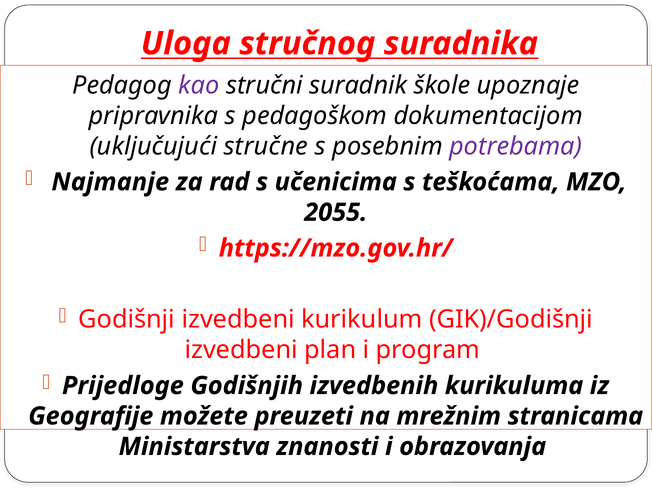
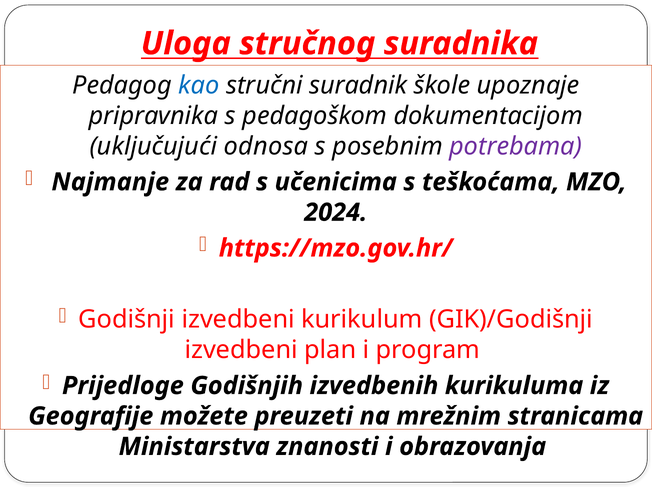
kao colour: purple -> blue
stručne: stručne -> odnosa
2055: 2055 -> 2024
